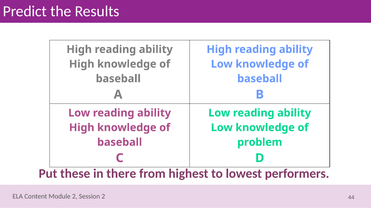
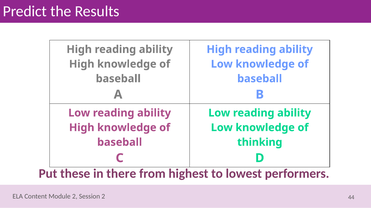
problem: problem -> thinking
